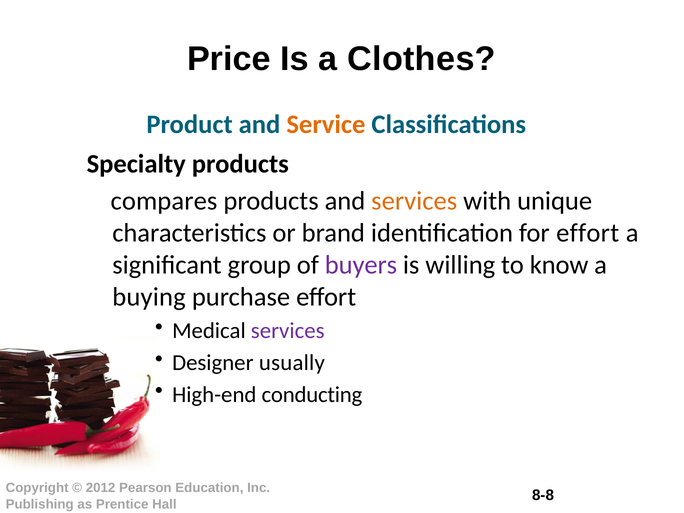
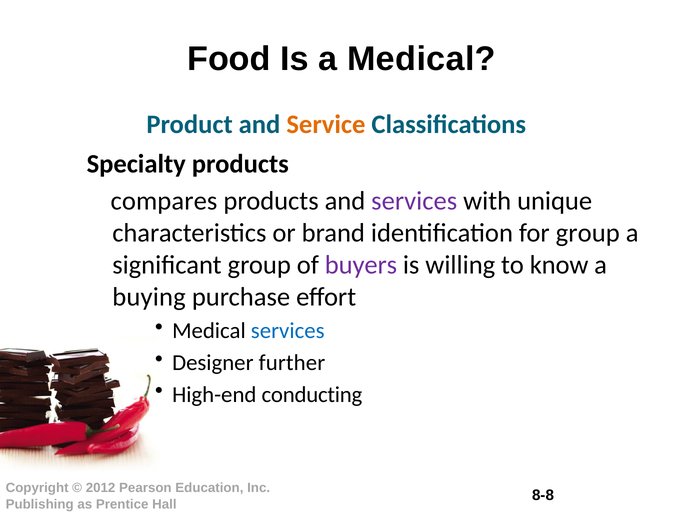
Price: Price -> Food
a Clothes: Clothes -> Medical
services at (414, 201) colour: orange -> purple
for effort: effort -> group
services at (288, 331) colour: purple -> blue
usually: usually -> further
